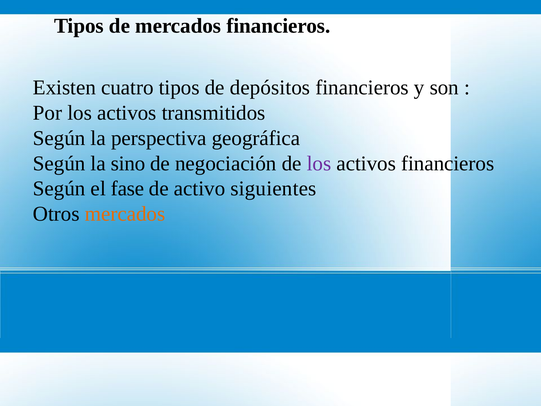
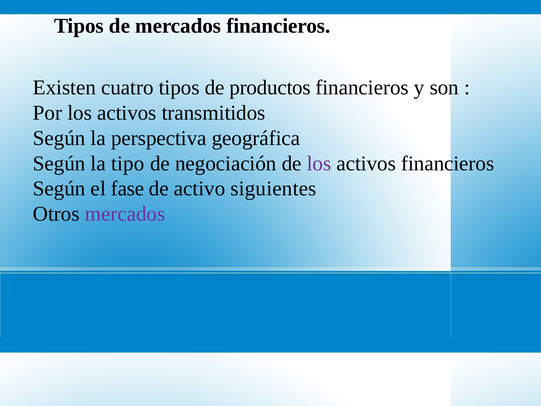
depósitos: depósitos -> productos
sino: sino -> tipo
mercados at (125, 214) colour: orange -> purple
